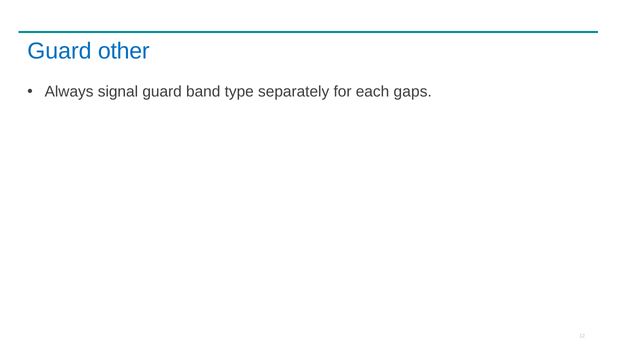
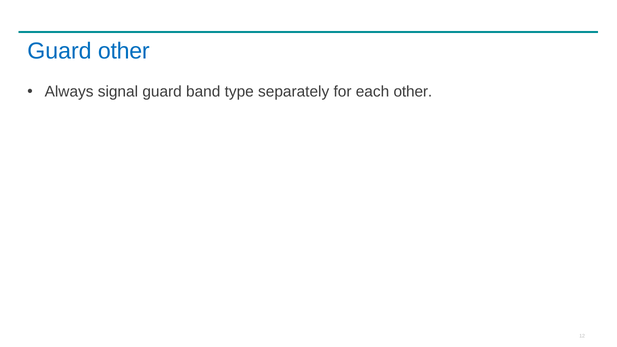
each gaps: gaps -> other
